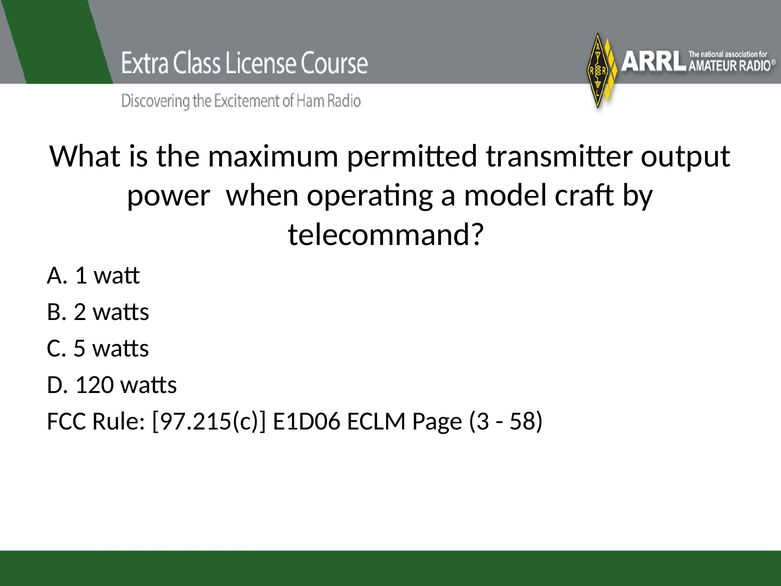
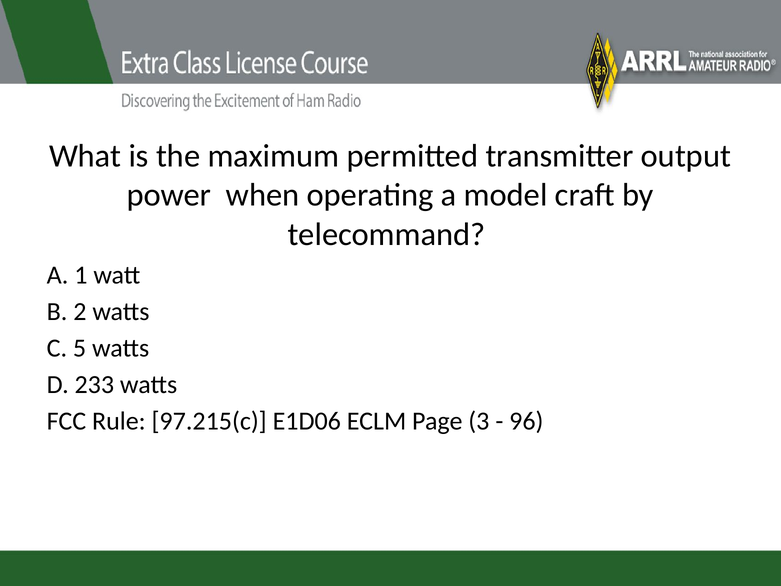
120: 120 -> 233
58: 58 -> 96
